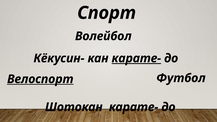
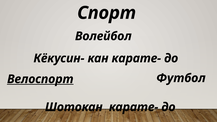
карате- at (136, 58) underline: present -> none
